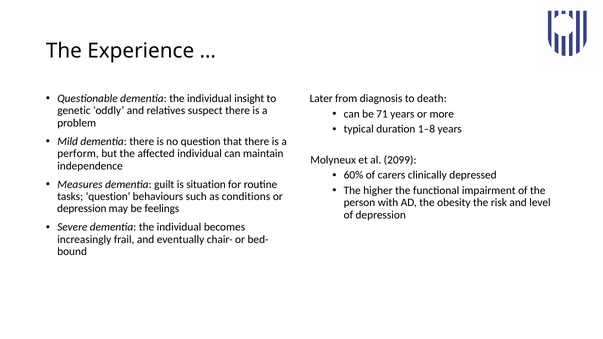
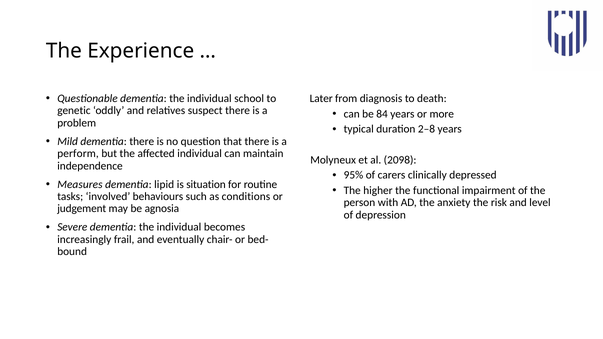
insight: insight -> school
71: 71 -> 84
1–8: 1–8 -> 2–8
2099: 2099 -> 2098
60%: 60% -> 95%
guilt: guilt -> lipid
tasks question: question -> involved
obesity: obesity -> anxiety
depression at (82, 209): depression -> judgement
feelings: feelings -> agnosia
